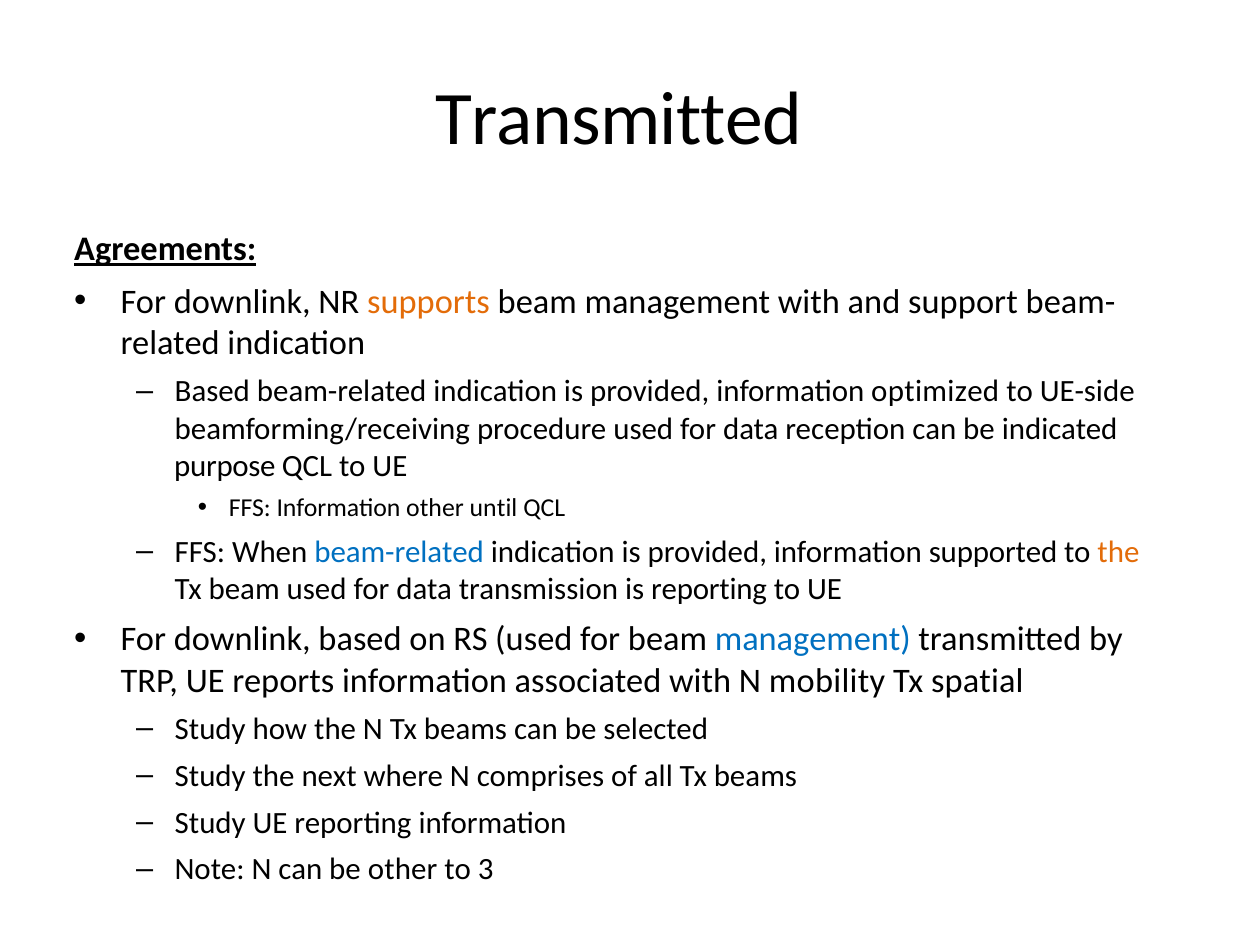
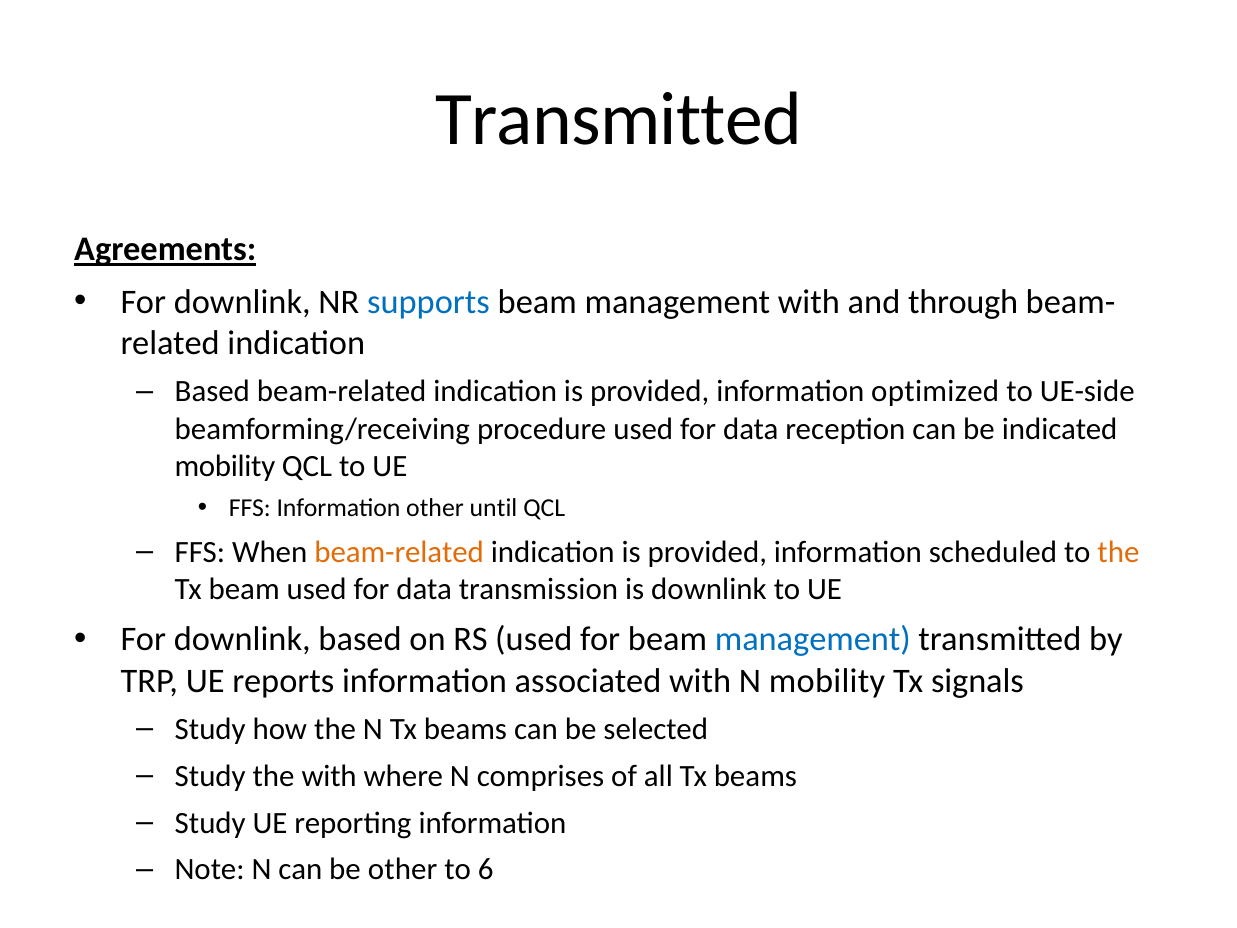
supports colour: orange -> blue
support: support -> through
purpose at (225, 466): purpose -> mobility
beam-related at (399, 552) colour: blue -> orange
supported: supported -> scheduled
is reporting: reporting -> downlink
spatial: spatial -> signals
the next: next -> with
3: 3 -> 6
